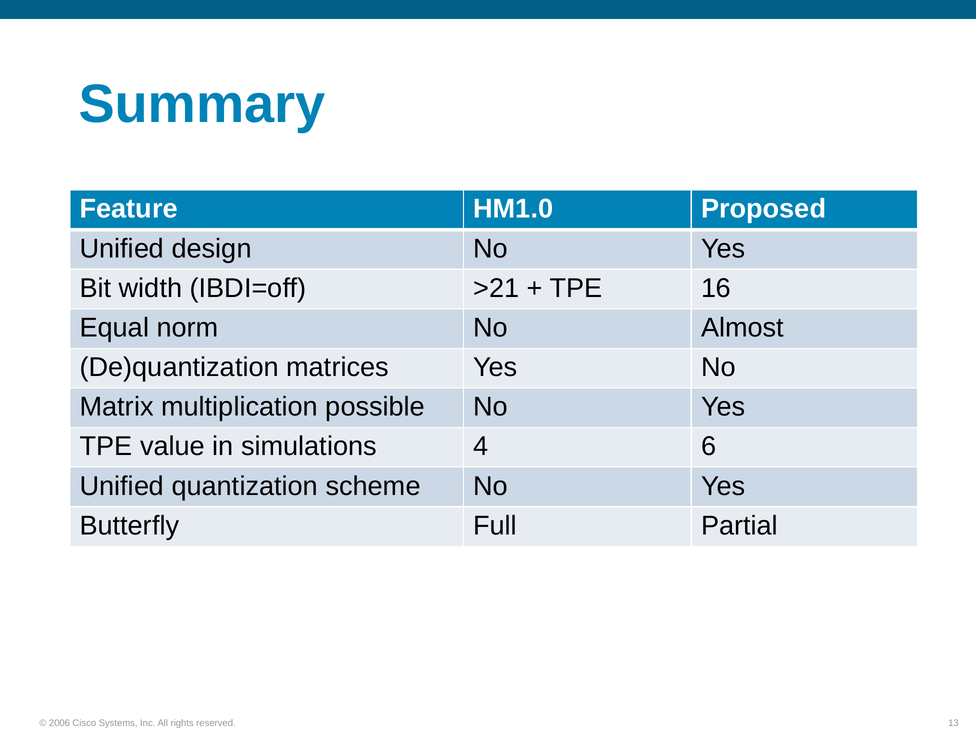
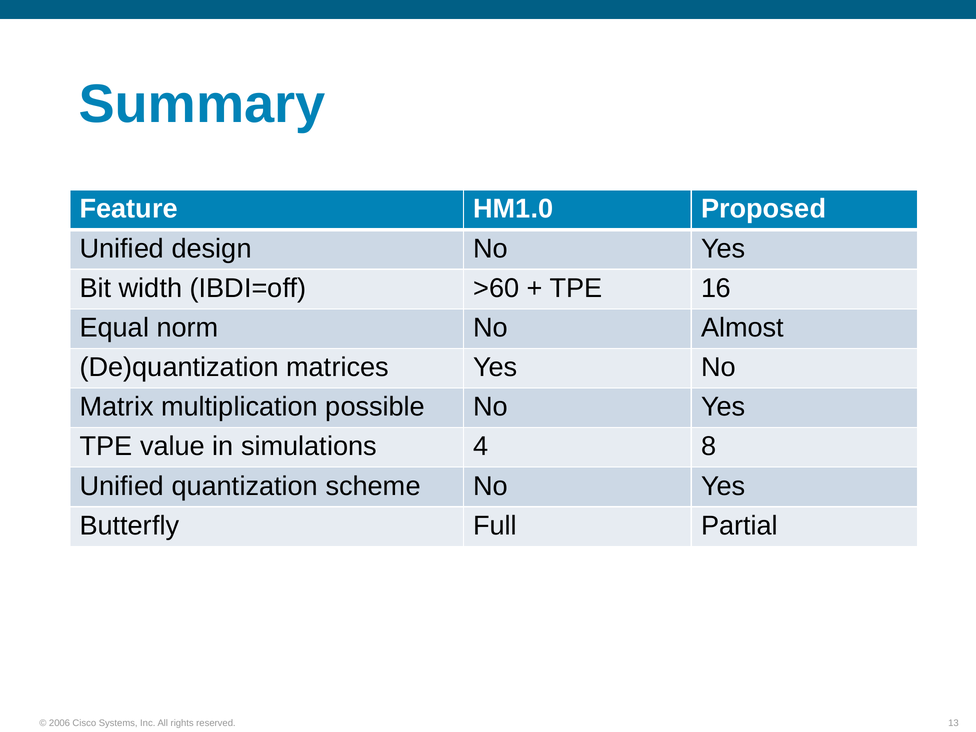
>21: >21 -> >60
6: 6 -> 8
